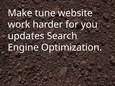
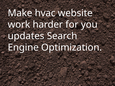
tune: tune -> hvac
